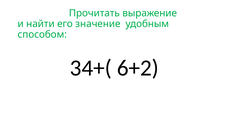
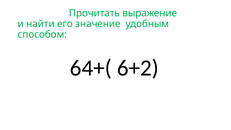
34+(: 34+( -> 64+(
